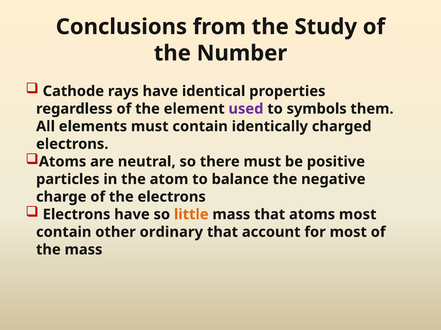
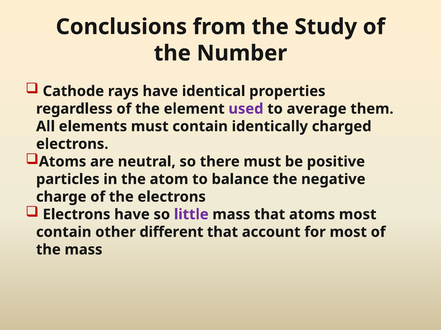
symbols: symbols -> average
little colour: orange -> purple
ordinary: ordinary -> different
